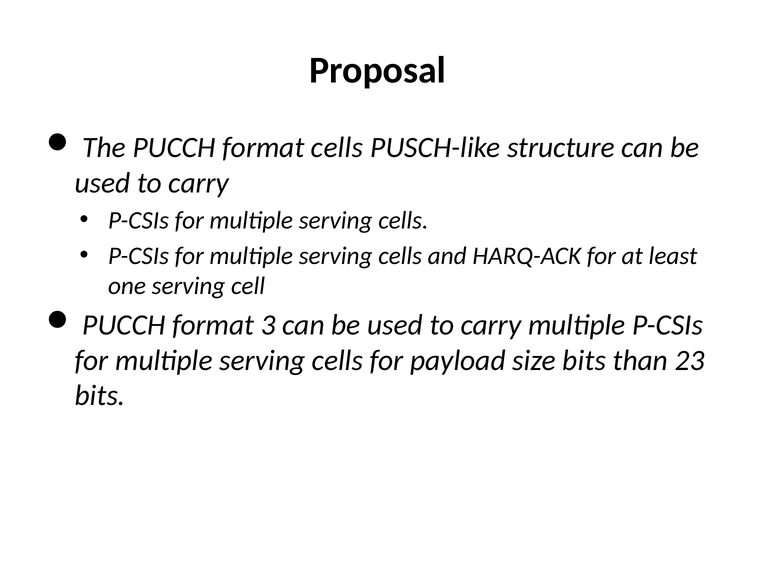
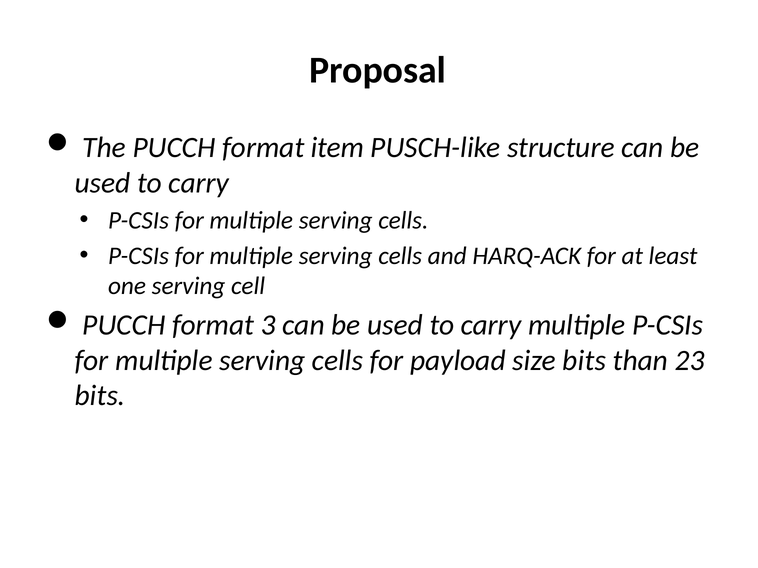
format cells: cells -> item
